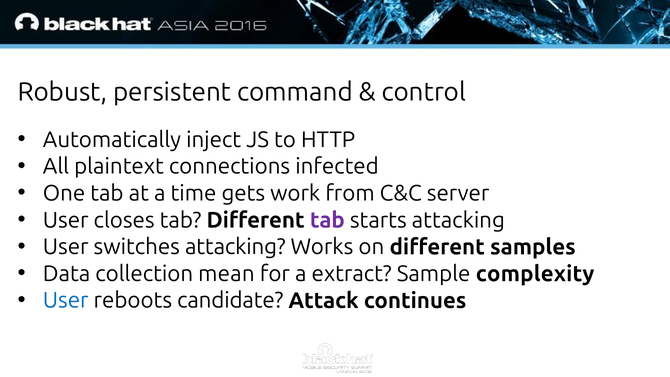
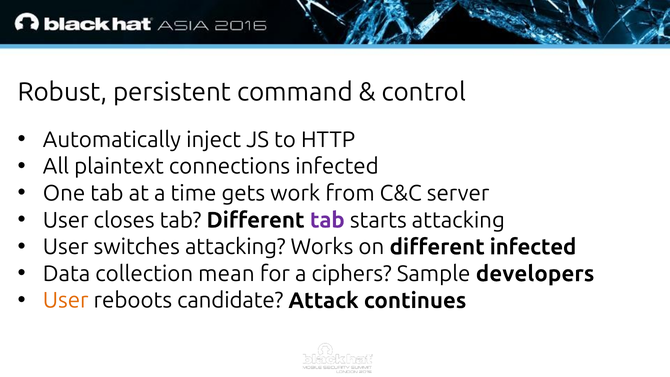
different samples: samples -> infected
extract: extract -> ciphers
complexity: complexity -> developers
User at (66, 300) colour: blue -> orange
